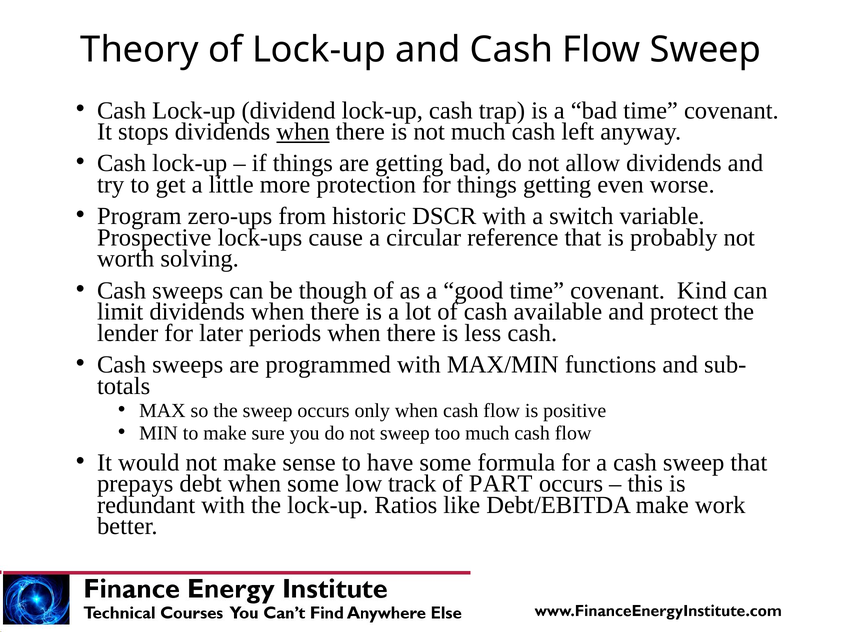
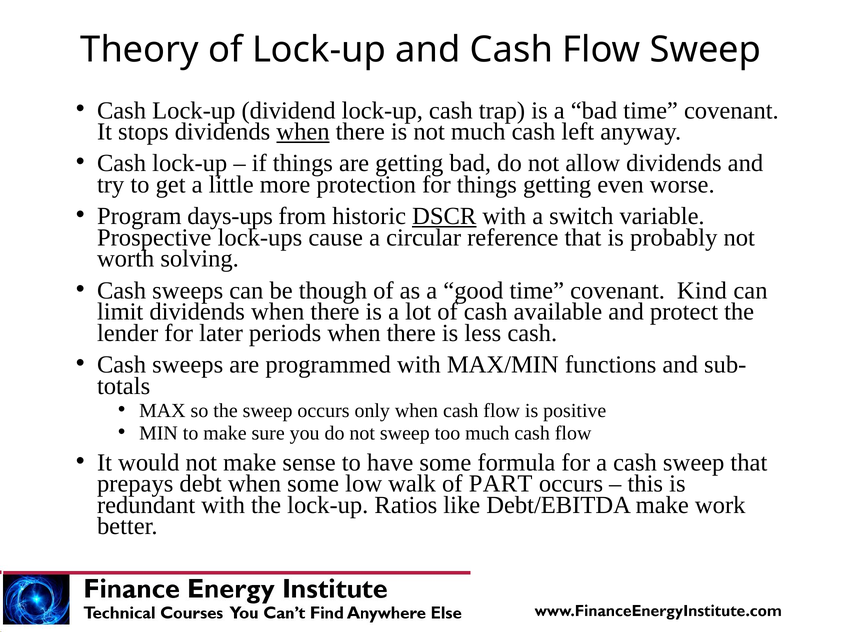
zero-ups: zero-ups -> days-ups
DSCR underline: none -> present
track: track -> walk
